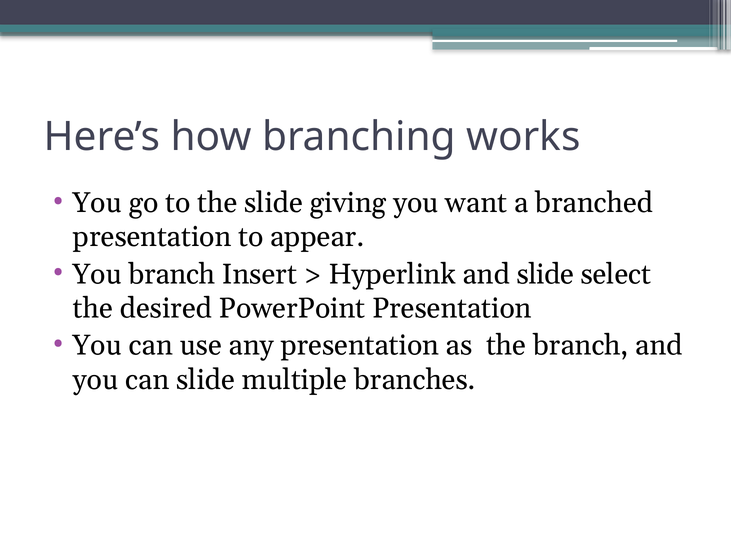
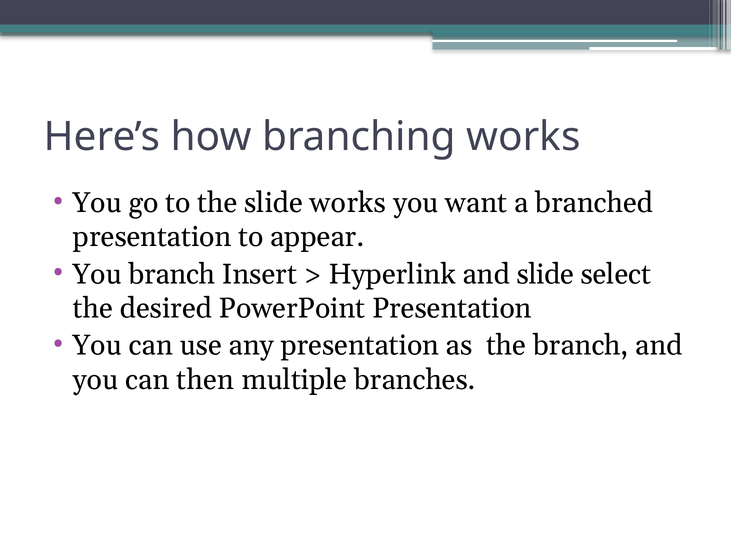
slide giving: giving -> works
can slide: slide -> then
